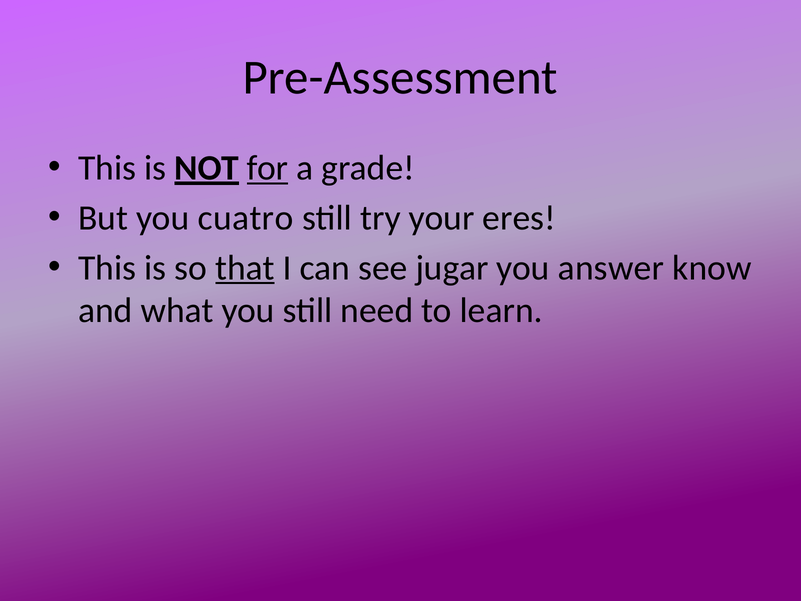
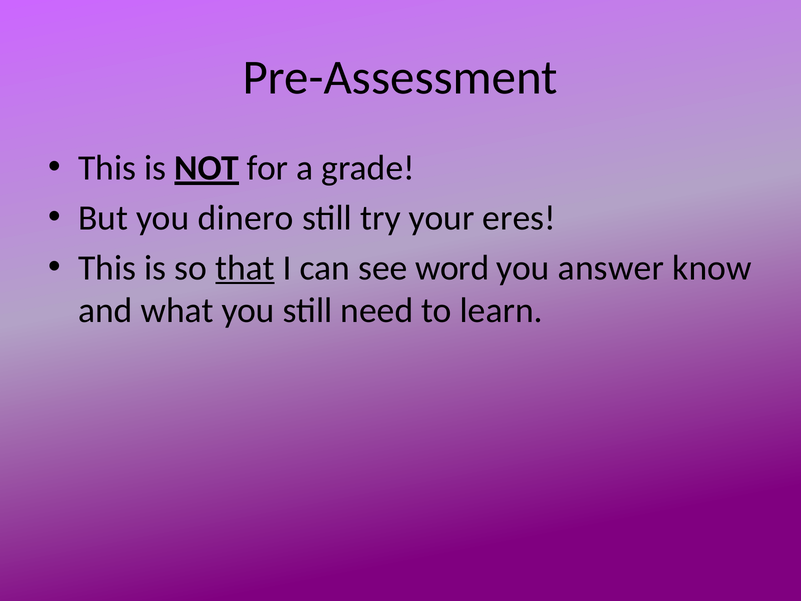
for underline: present -> none
cuatro: cuatro -> dinero
jugar: jugar -> word
